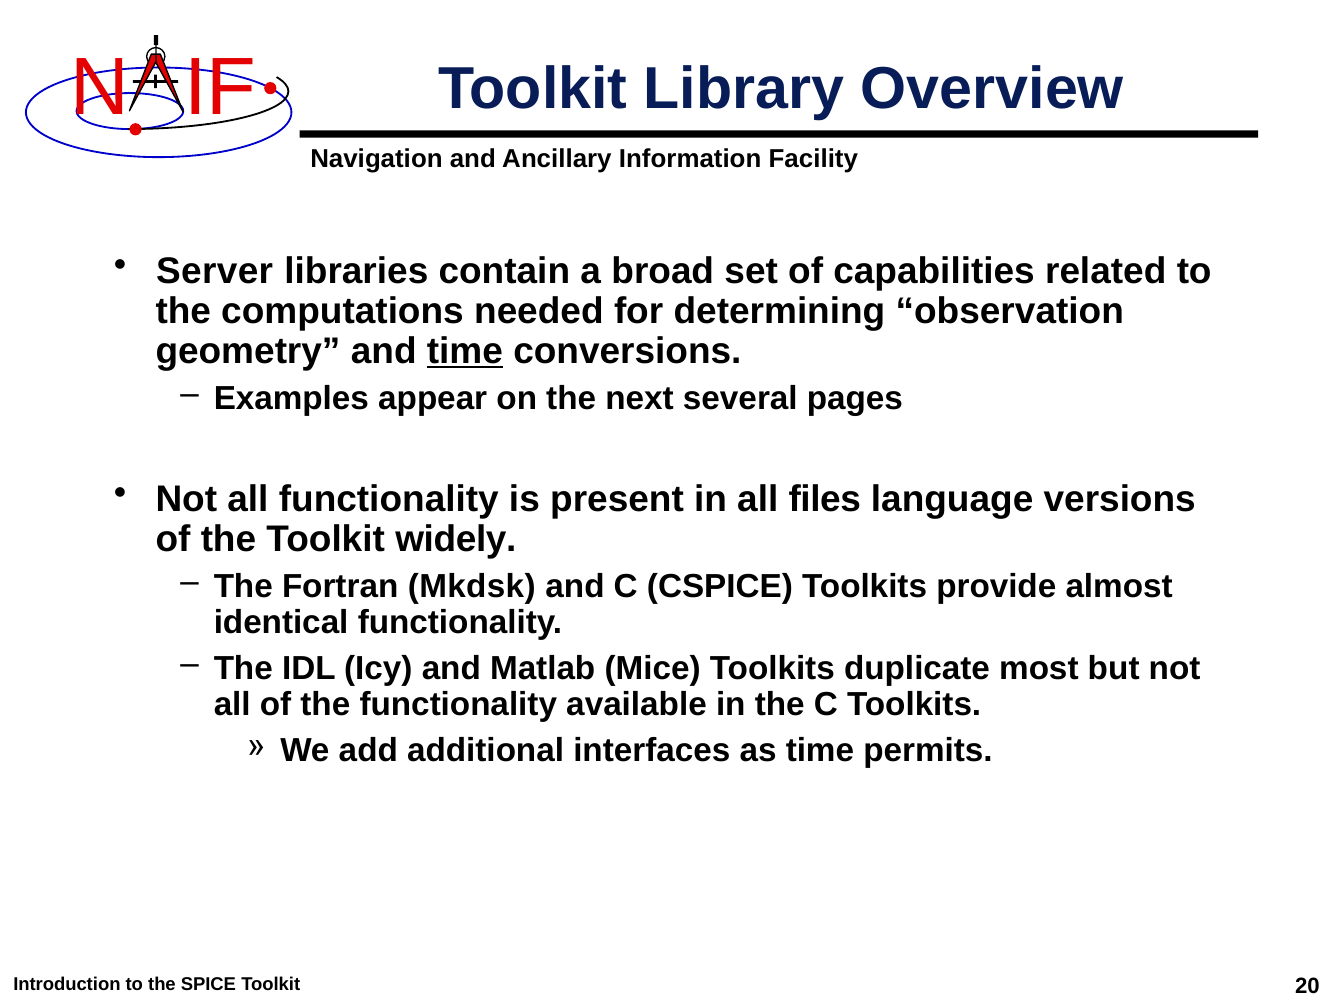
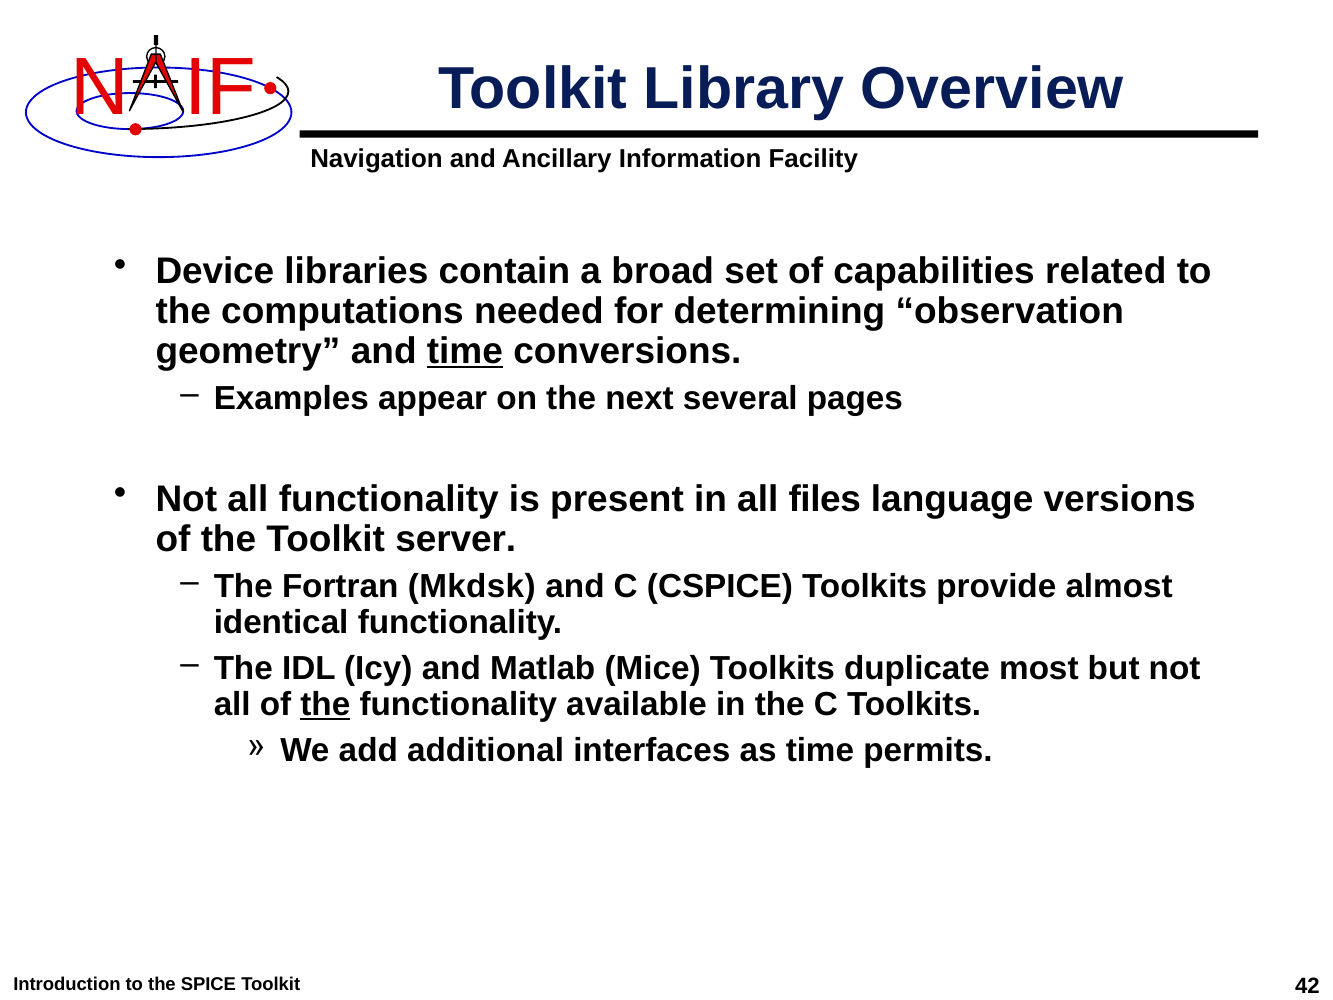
Server: Server -> Device
widely: widely -> server
the at (325, 705) underline: none -> present
20: 20 -> 42
